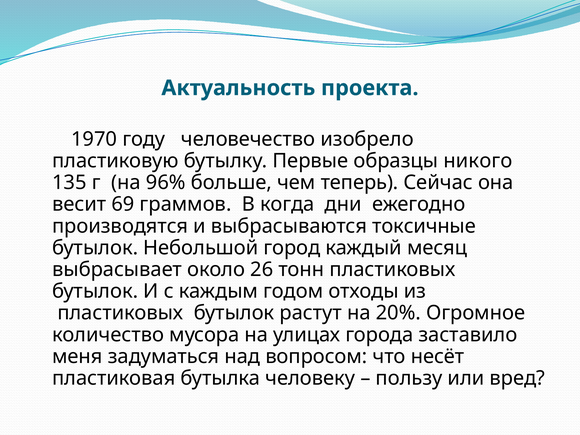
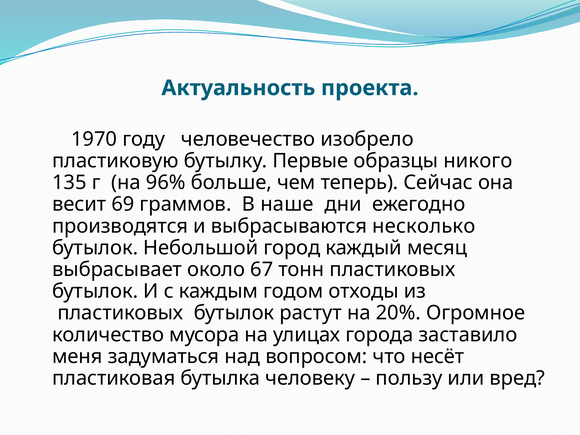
когда: когда -> наше
токсичные: токсичные -> несколько
26: 26 -> 67
